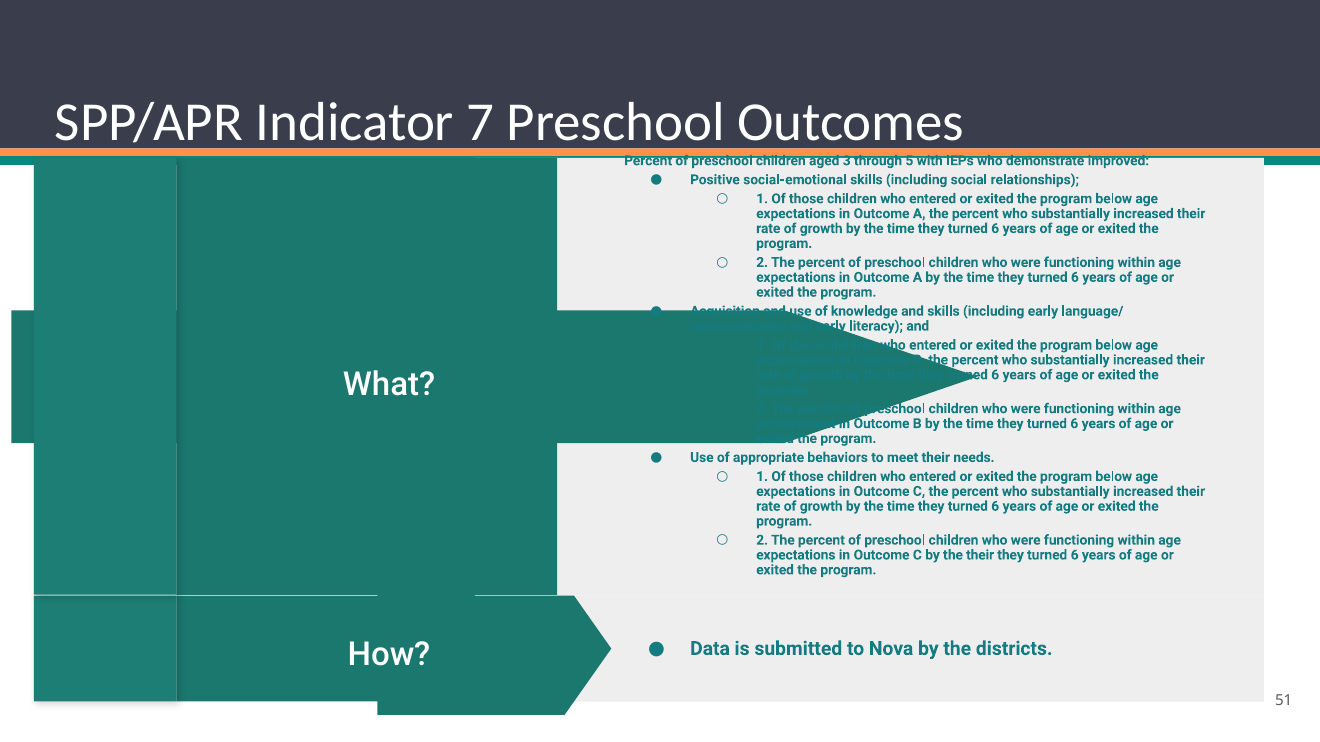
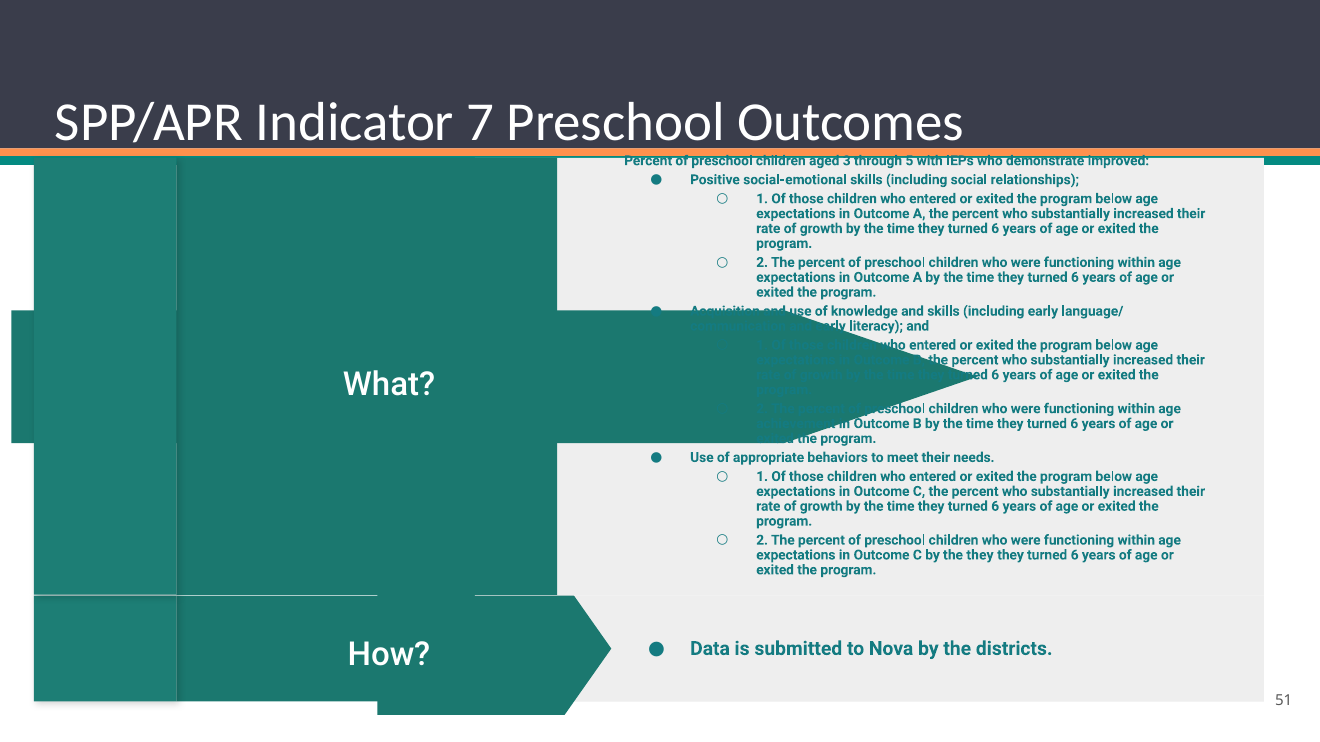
the their: their -> they
